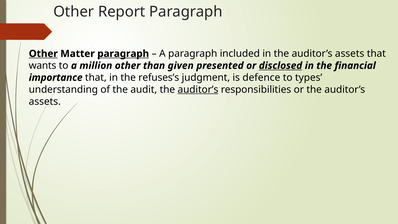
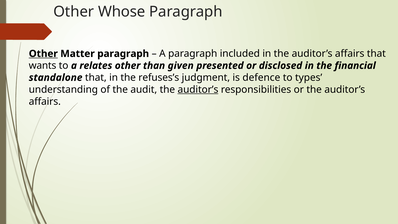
Report: Report -> Whose
paragraph at (123, 54) underline: present -> none
in the auditor’s assets: assets -> affairs
million: million -> relates
disclosed underline: present -> none
importance: importance -> standalone
assets at (45, 101): assets -> affairs
